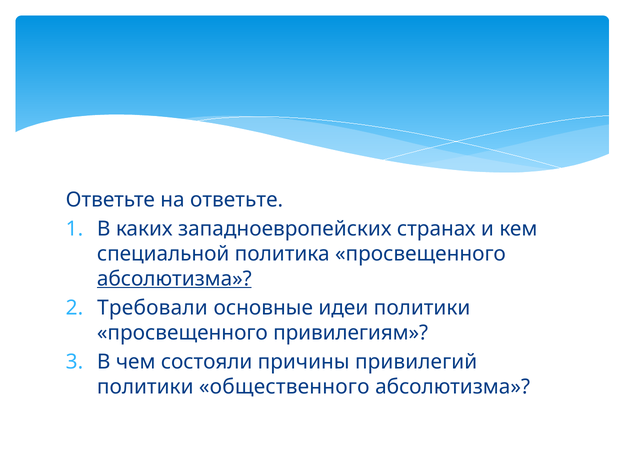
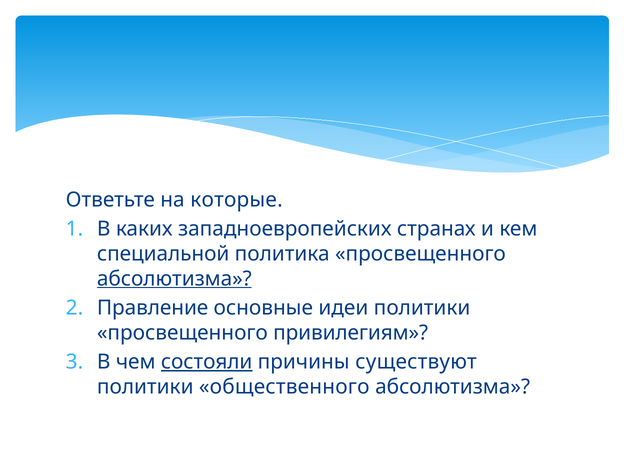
на ответьте: ответьте -> которые
Требовали: Требовали -> Правление
состояли underline: none -> present
привилегий: привилегий -> существуют
